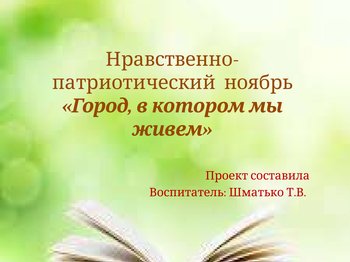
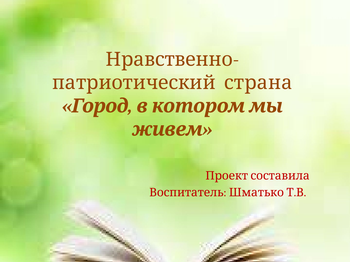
ноябрь: ноябрь -> страна
